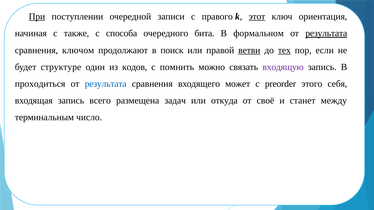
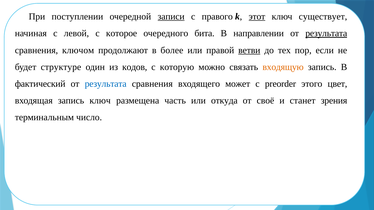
При underline: present -> none
записи underline: none -> present
ориентация: ориентация -> существует
также: также -> левой
способа: способа -> которое
формальном: формальном -> направлении
поиск: поиск -> более
тех underline: present -> none
помнить: помнить -> которую
входящую colour: purple -> orange
проходиться: проходиться -> фактический
себя: себя -> цвет
запись всего: всего -> ключ
задач: задач -> часть
между: между -> зрения
